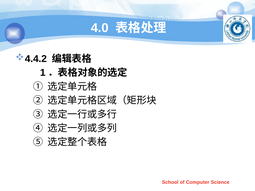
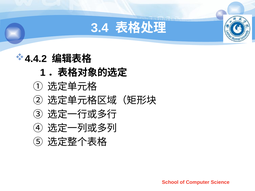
4.0: 4.0 -> 3.4
